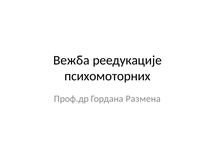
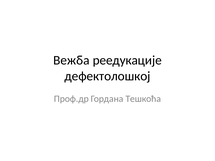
психомоторних: психомоторних -> дефектолошкој
Размена: Размена -> Тешкоћа
